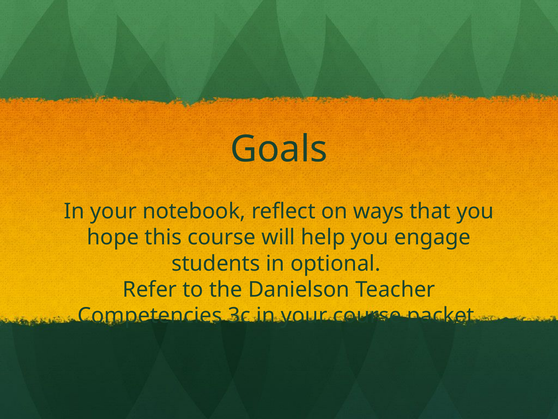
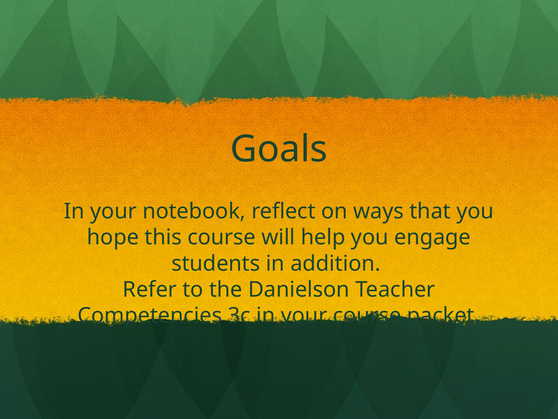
optional: optional -> addition
